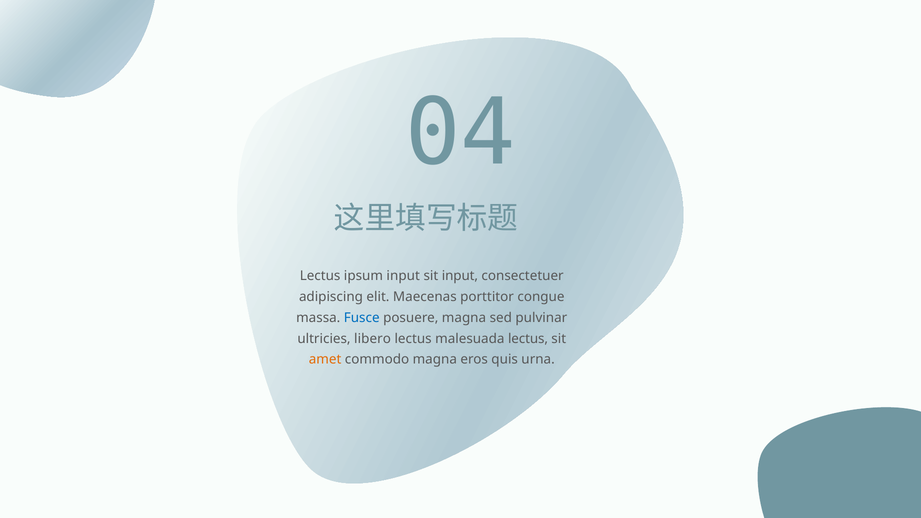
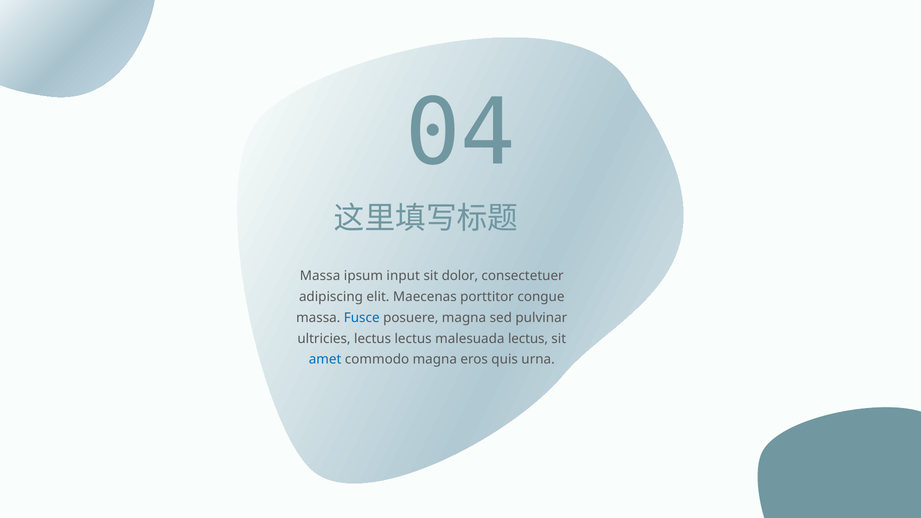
Lectus at (320, 276): Lectus -> Massa
sit input: input -> dolor
ultricies libero: libero -> lectus
amet colour: orange -> blue
